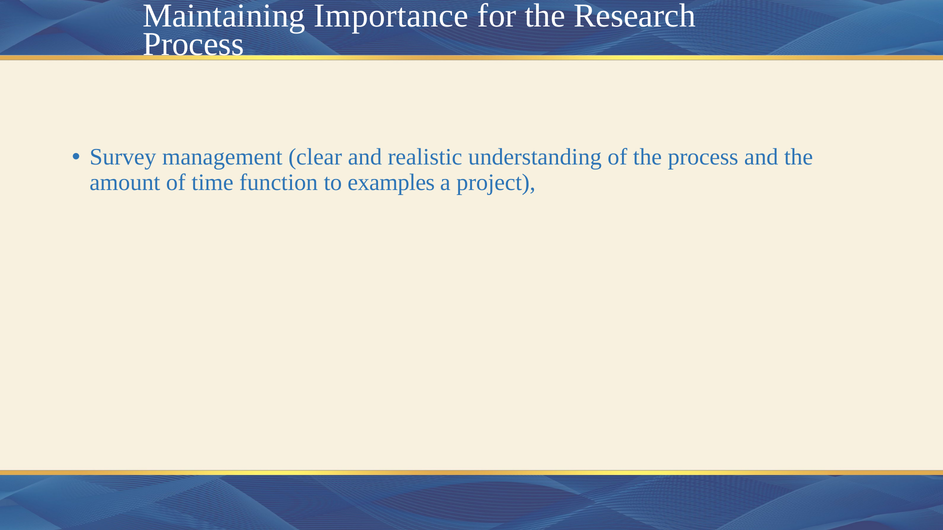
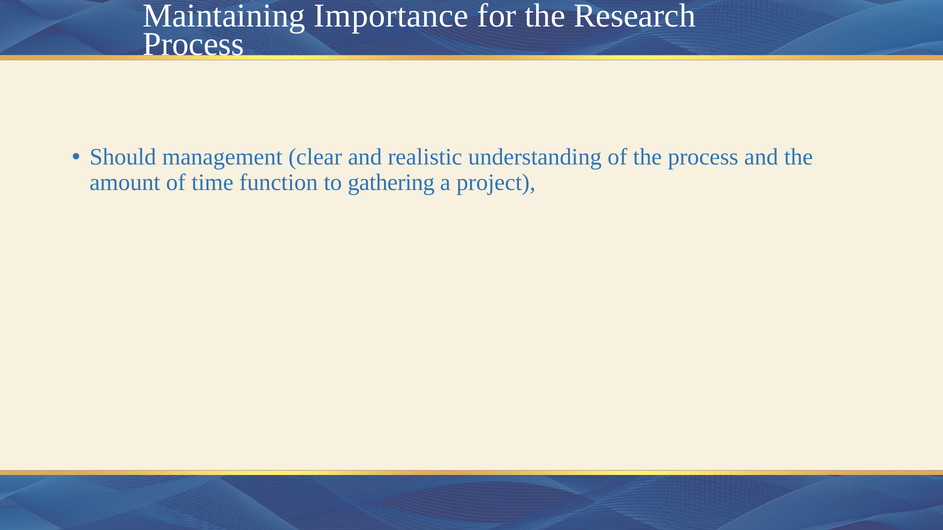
Survey: Survey -> Should
examples: examples -> gathering
